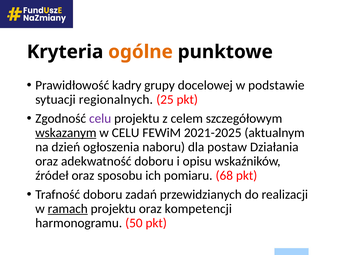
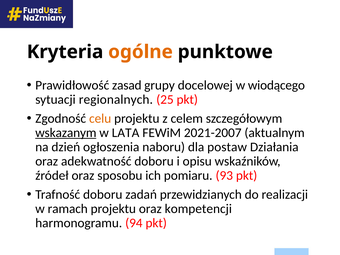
kadry: kadry -> zasad
podstawie: podstawie -> wiodącego
celu at (100, 118) colour: purple -> orange
w CELU: CELU -> LATA
2021-2025: 2021-2025 -> 2021-2007
68: 68 -> 93
ramach underline: present -> none
50: 50 -> 94
